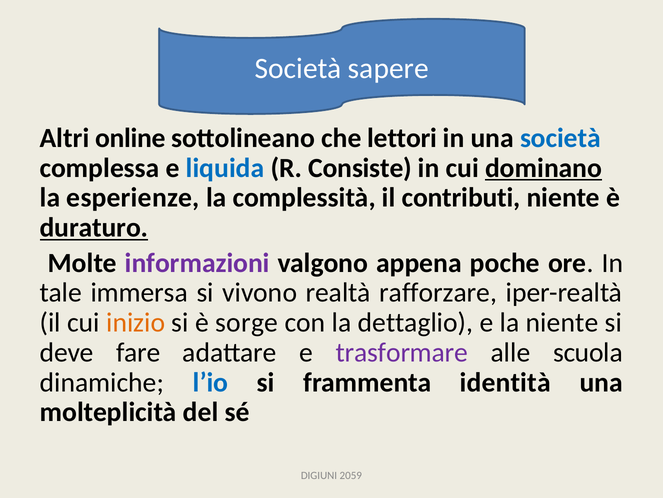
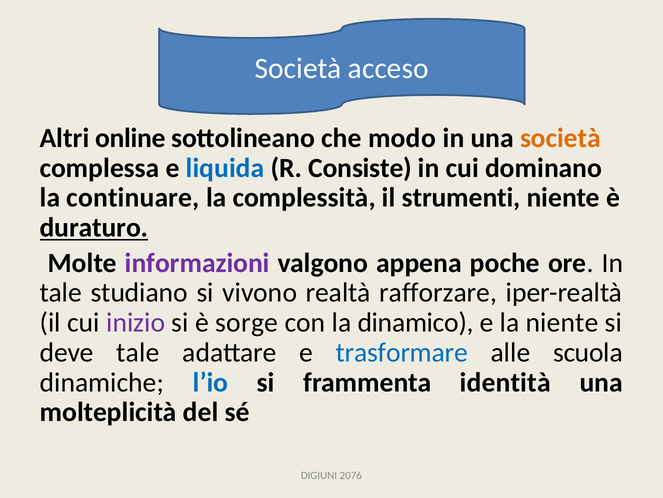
sapere: sapere -> acceso
lettori: lettori -> modo
società at (560, 138) colour: blue -> orange
dominano underline: present -> none
esperienze: esperienze -> continuare
contributi: contributi -> strumenti
immersa: immersa -> studiano
inizio colour: orange -> purple
dettaglio: dettaglio -> dinamico
deve fare: fare -> tale
trasformare colour: purple -> blue
2059: 2059 -> 2076
